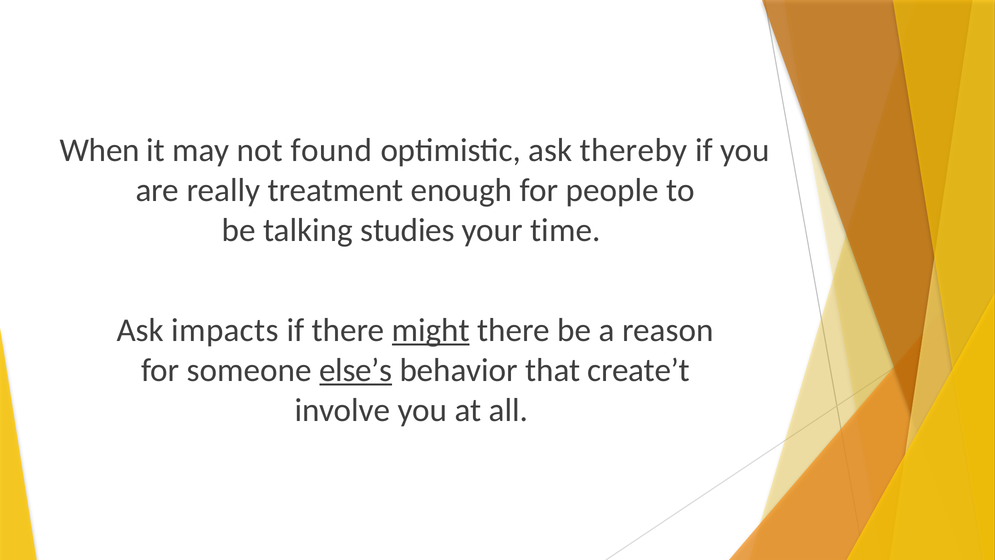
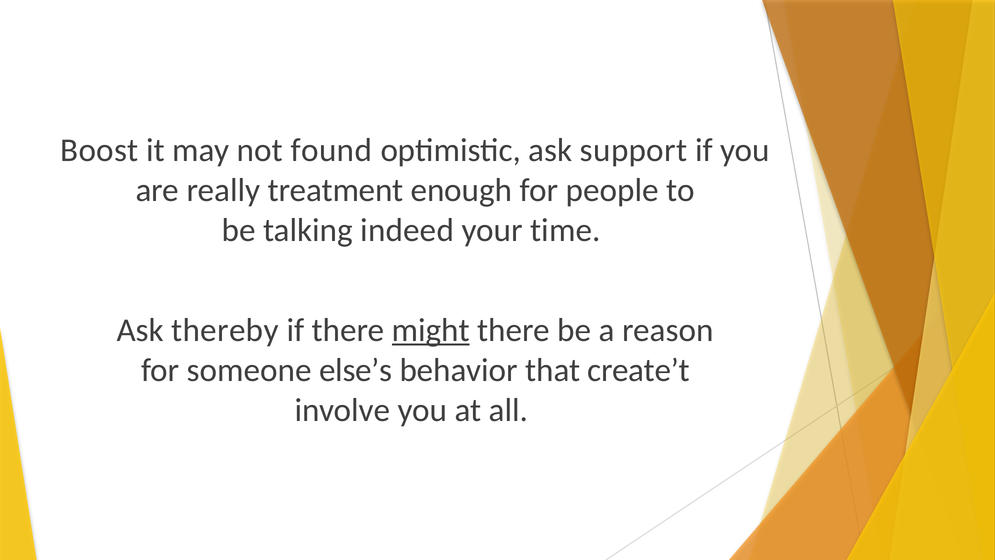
When: When -> Boost
thereby: thereby -> support
studies: studies -> indeed
impacts: impacts -> thereby
else’s underline: present -> none
